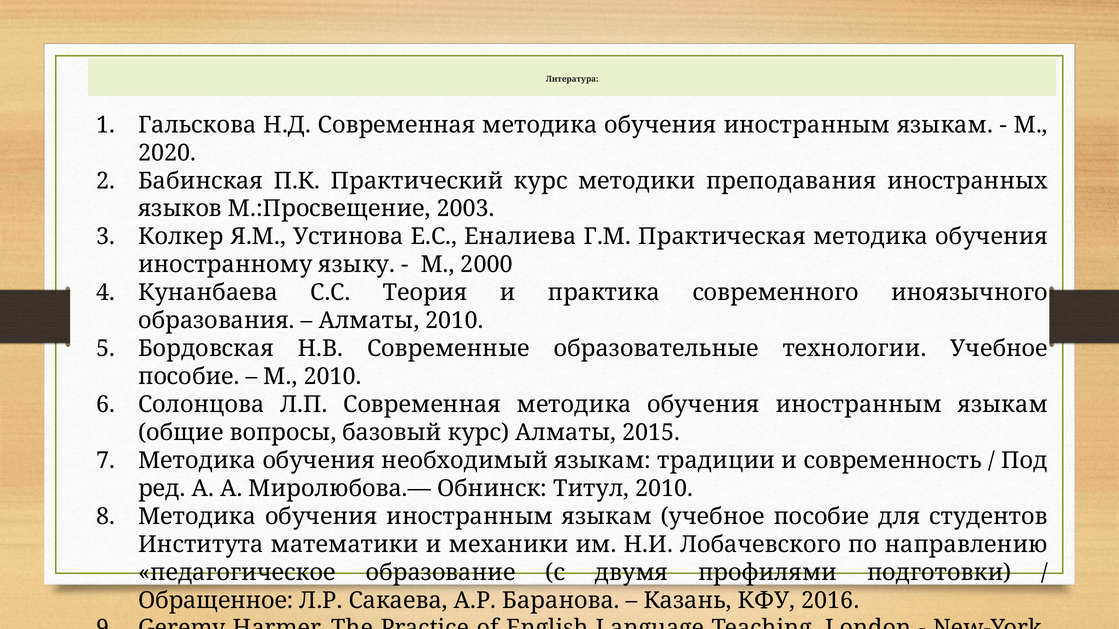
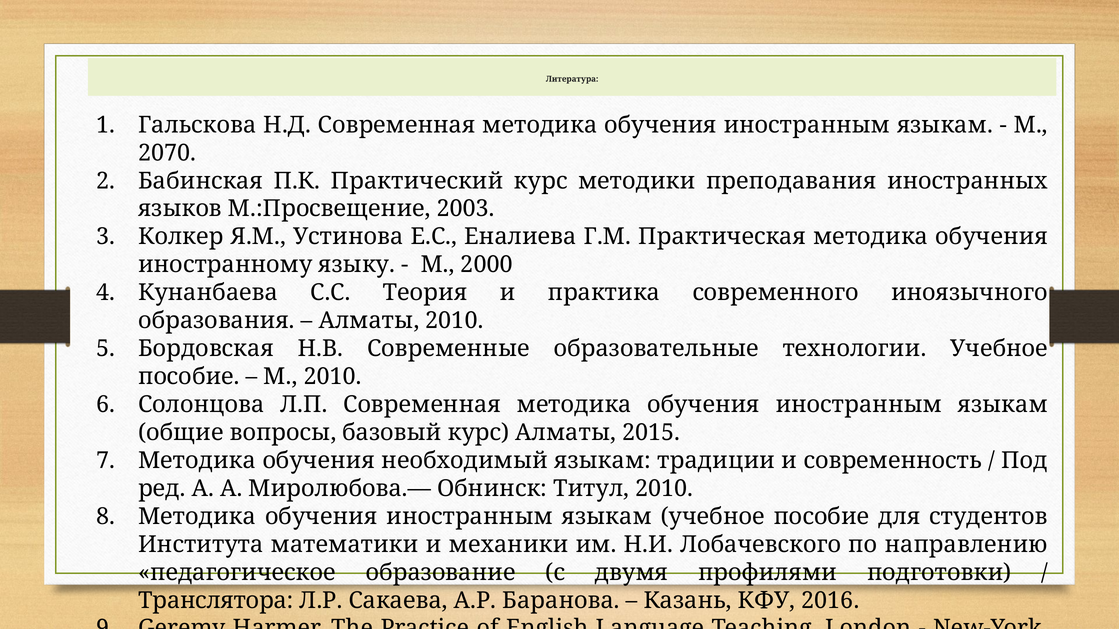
2020: 2020 -> 2070
Обращенное: Обращенное -> Транслятора
